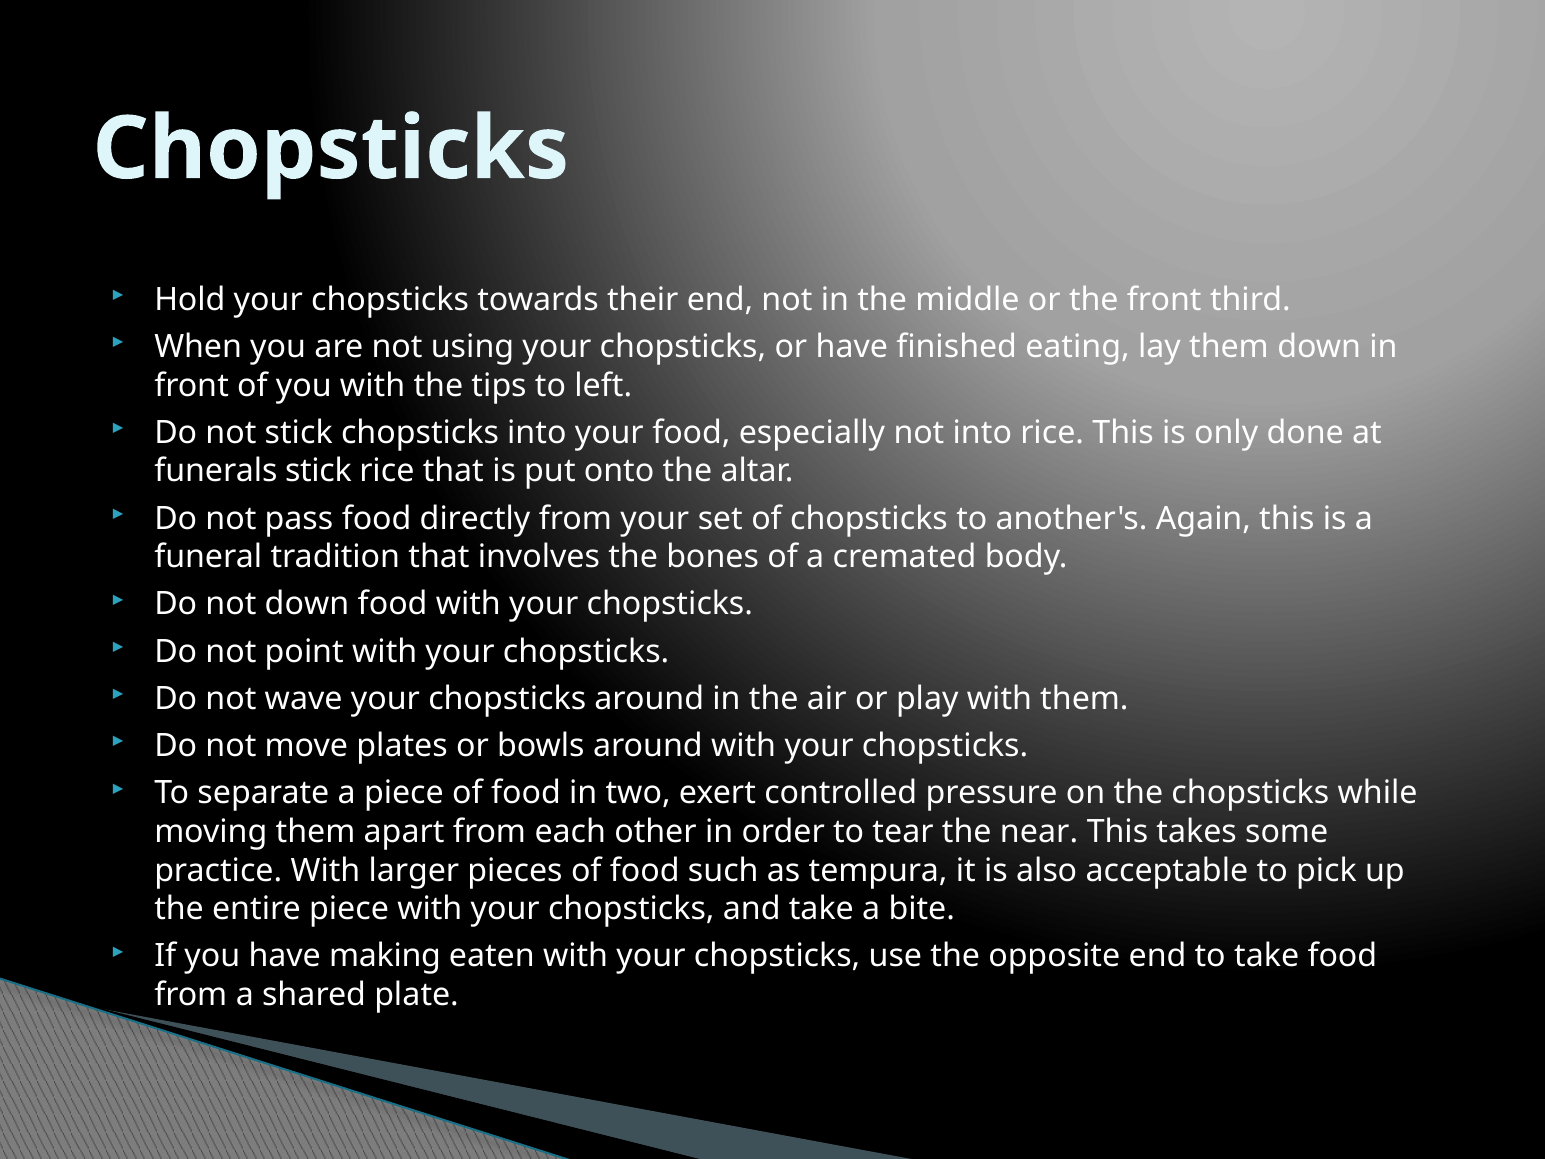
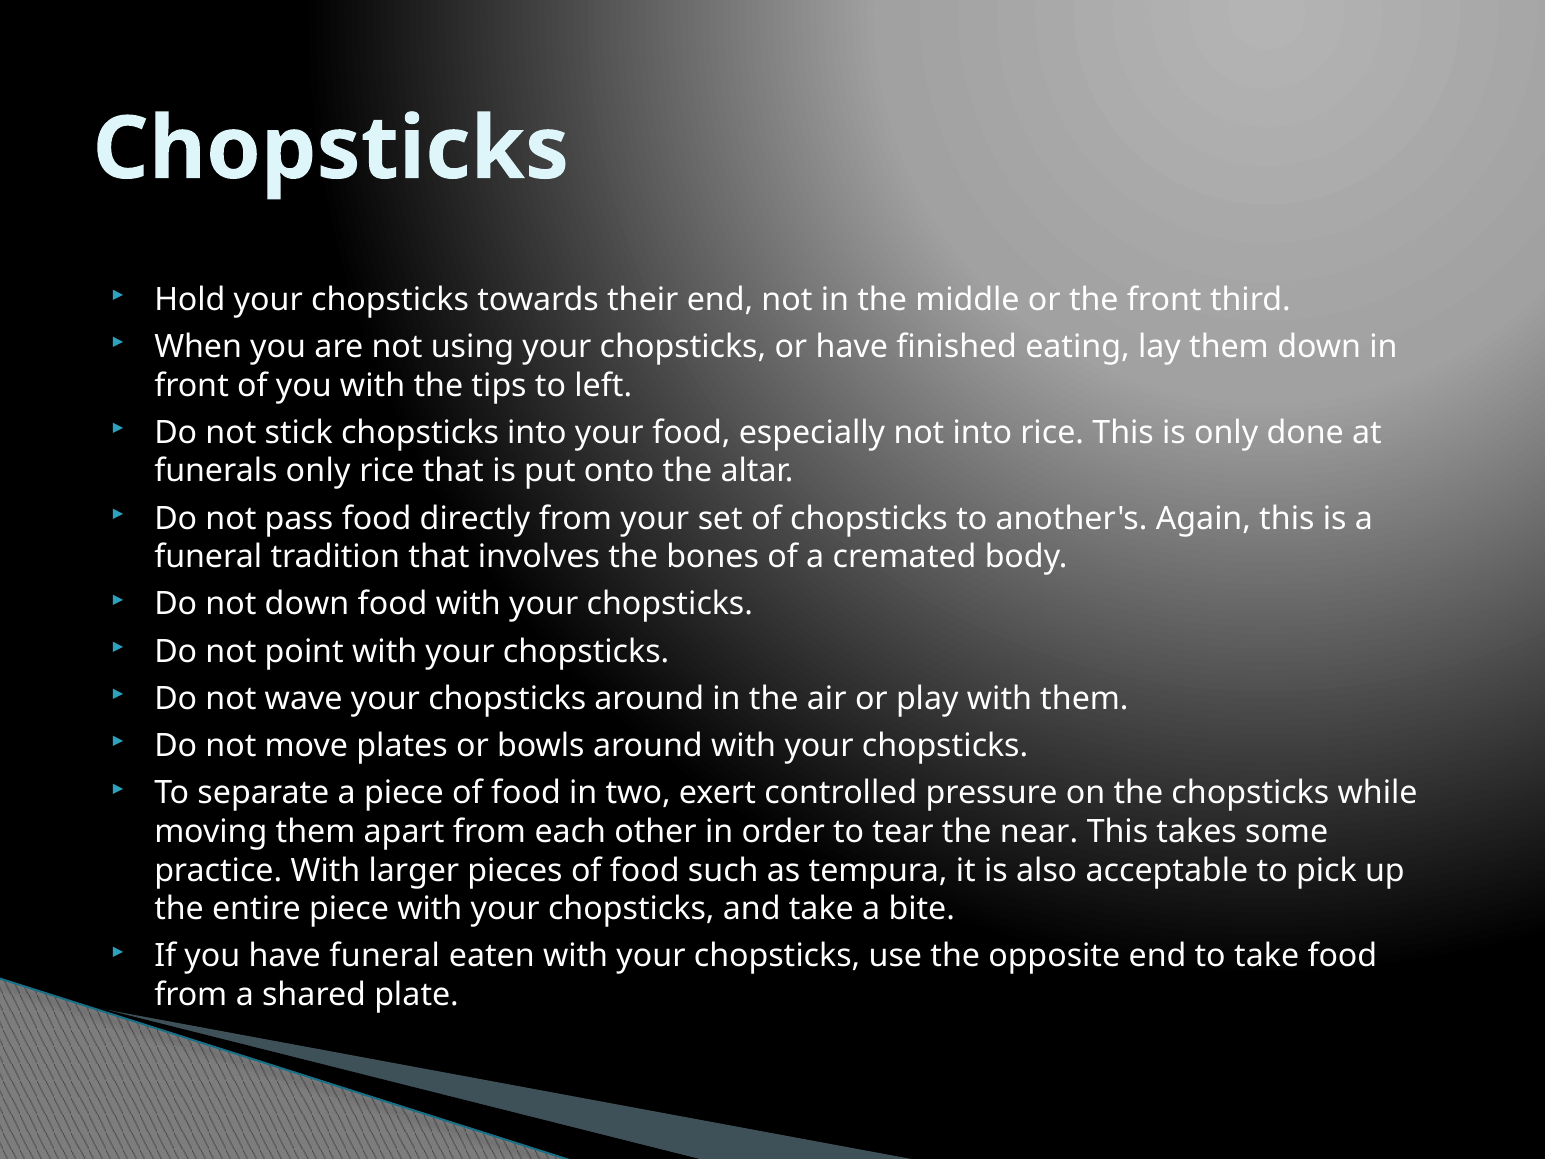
funerals stick: stick -> only
have making: making -> funeral
